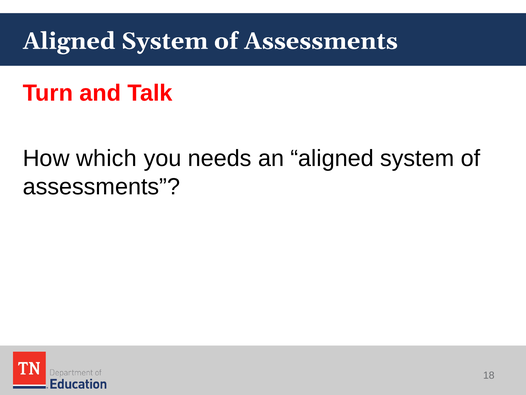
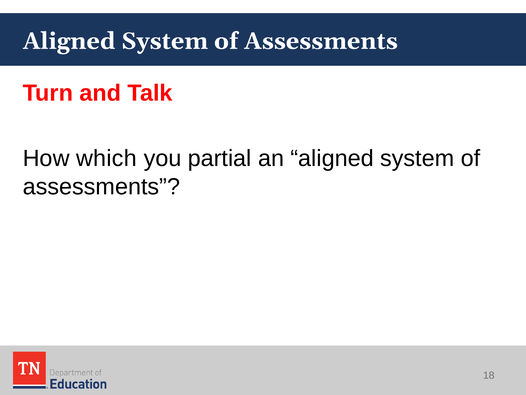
needs: needs -> partial
